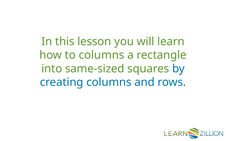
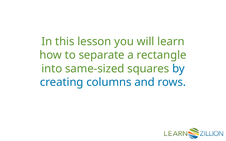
to columns: columns -> separate
